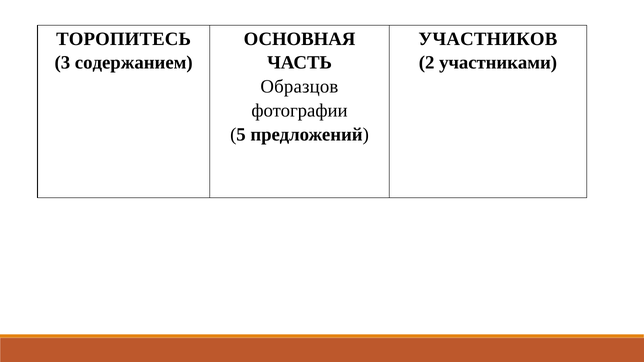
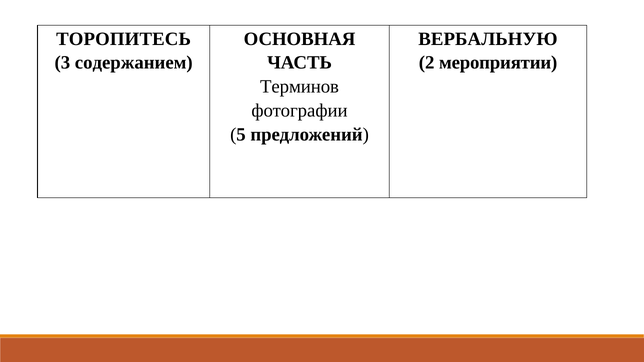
УЧАСТНИКОВ: УЧАСТНИКОВ -> ВЕРБАЛЬНУЮ
участниками: участниками -> мероприятии
Образцов: Образцов -> Терминов
